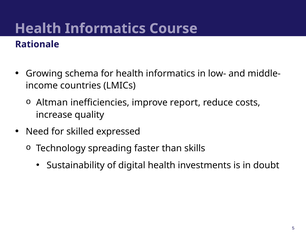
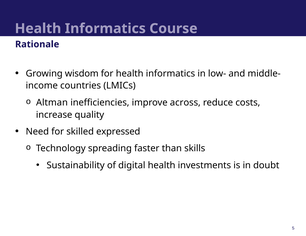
schema: schema -> wisdom
report: report -> across
